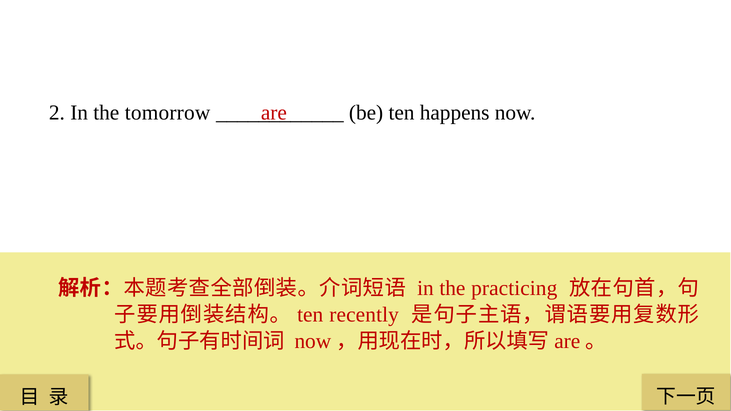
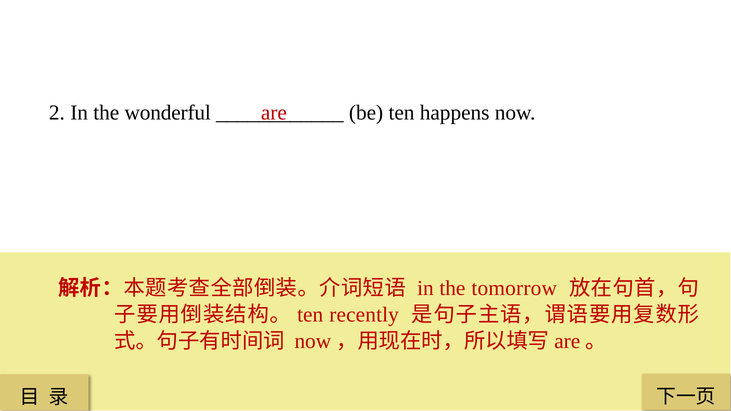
tomorrow: tomorrow -> wonderful
practicing: practicing -> tomorrow
